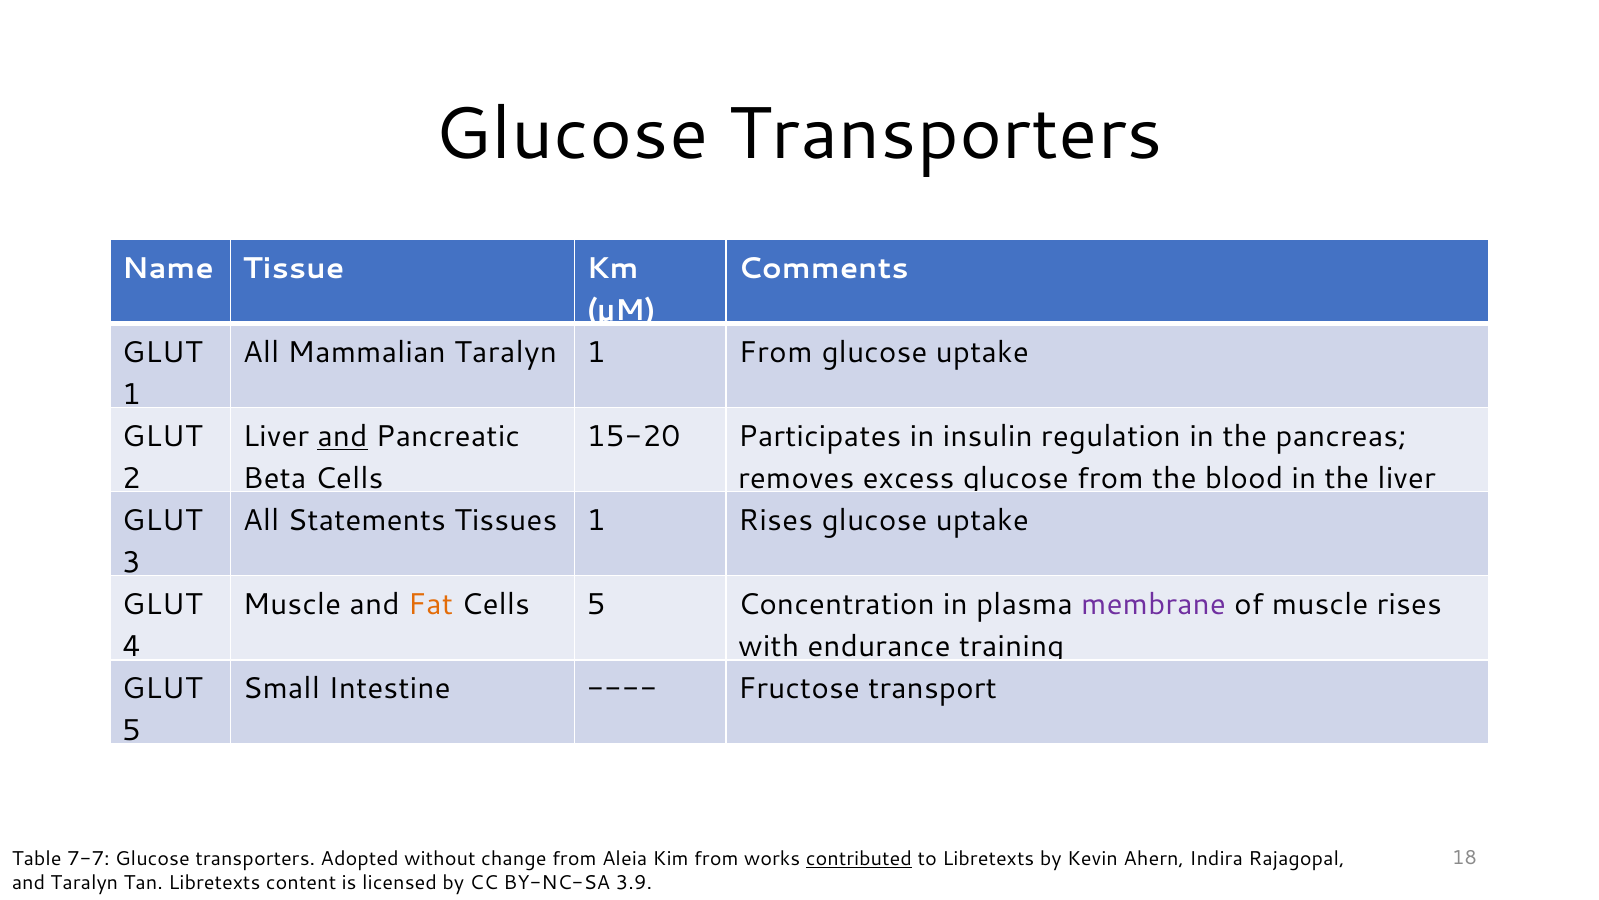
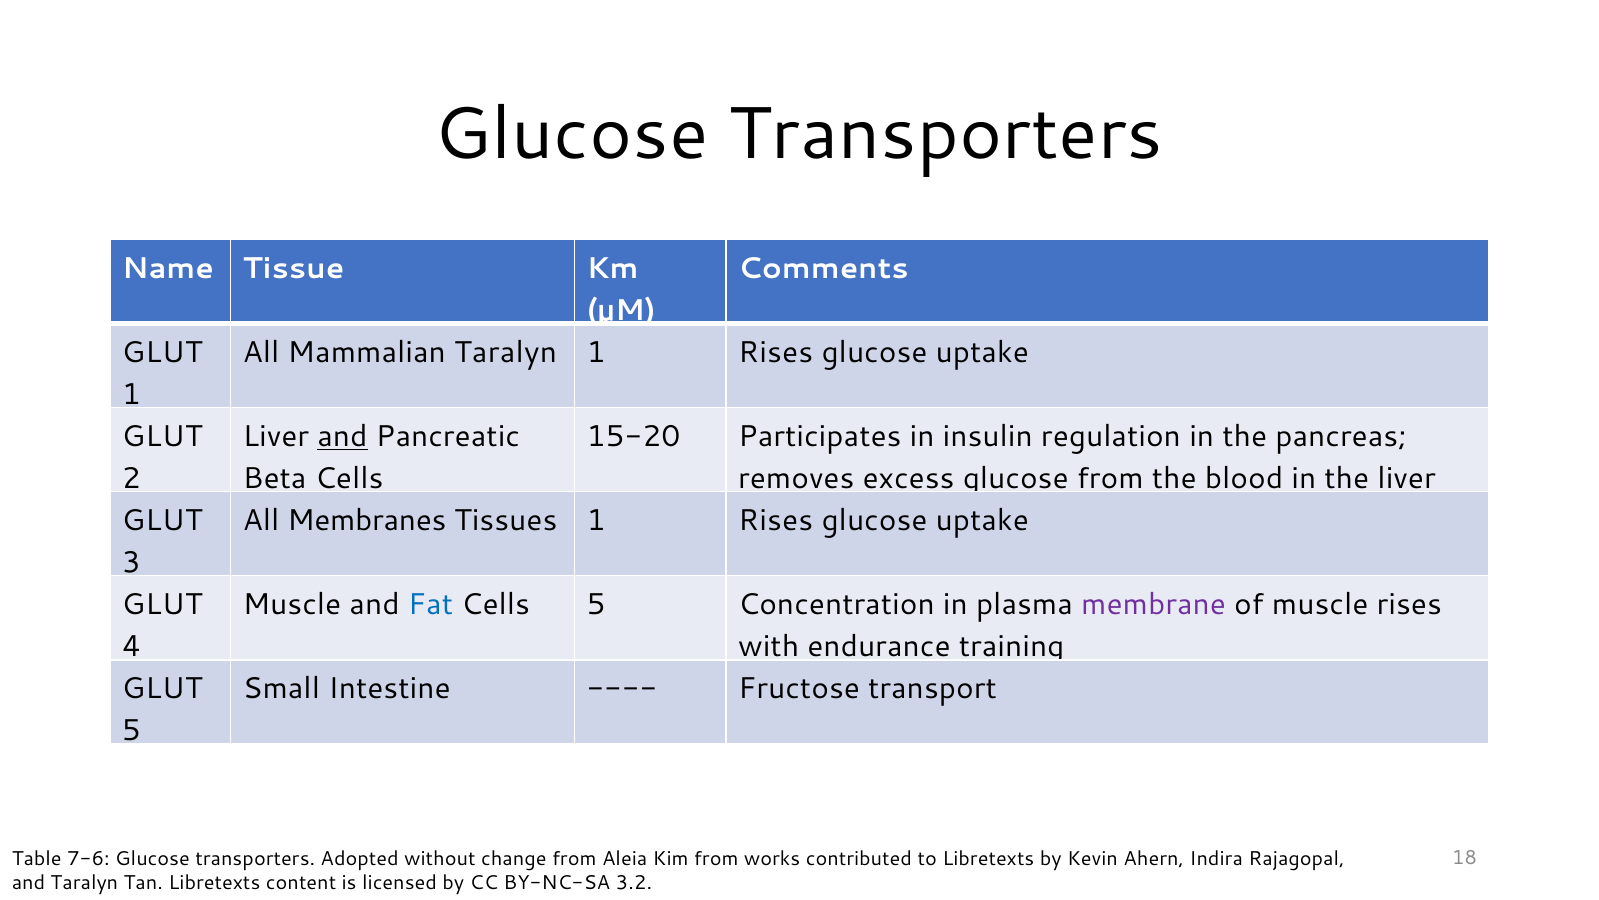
From at (776, 352): From -> Rises
Statements: Statements -> Membranes
Fat colour: orange -> blue
7-7: 7-7 -> 7-6
contributed underline: present -> none
3.9: 3.9 -> 3.2
